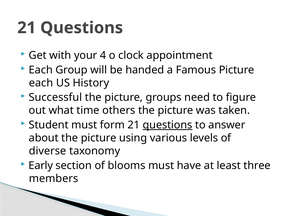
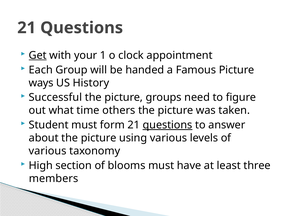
Get underline: none -> present
4: 4 -> 1
each at (41, 83): each -> ways
diverse at (48, 151): diverse -> various
Early: Early -> High
